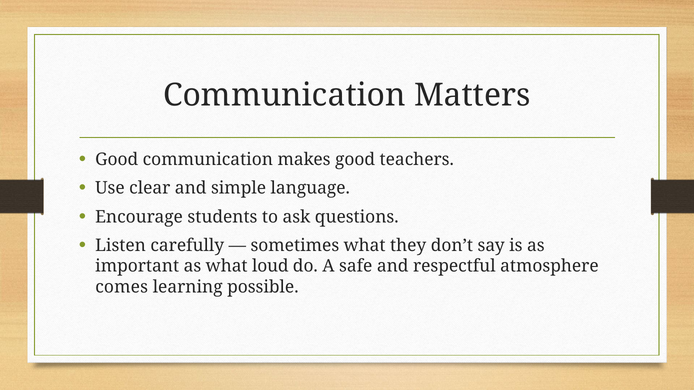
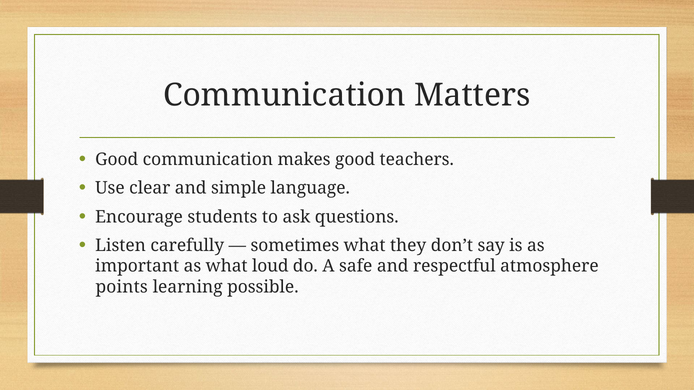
comes: comes -> points
